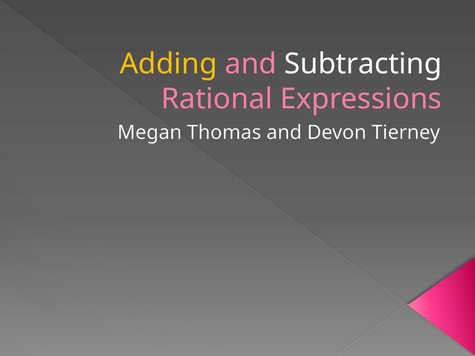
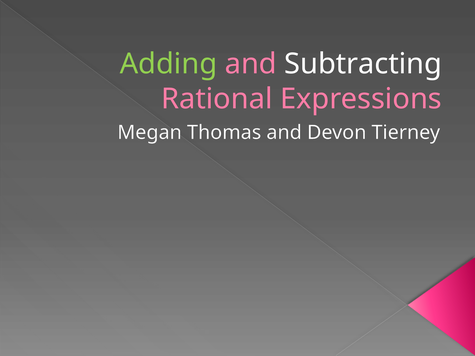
Adding colour: yellow -> light green
